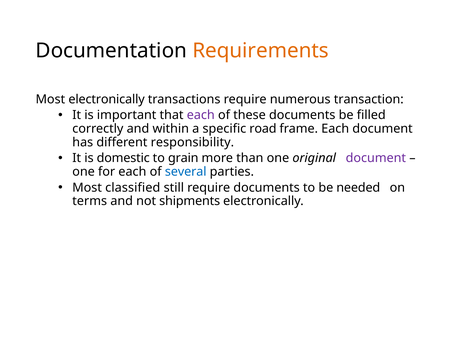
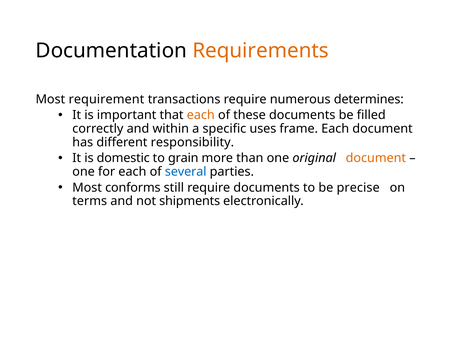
Most electronically: electronically -> requirement
transaction: transaction -> determines
each at (201, 115) colour: purple -> orange
road: road -> uses
document at (376, 158) colour: purple -> orange
classified: classified -> conforms
needed: needed -> precise
